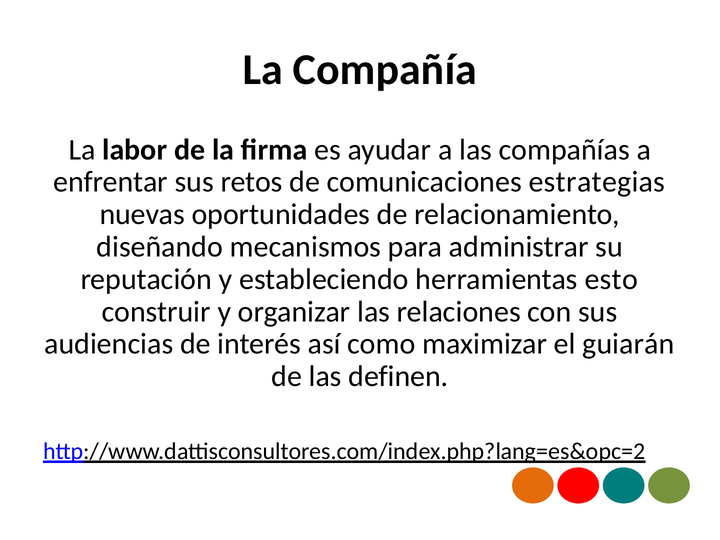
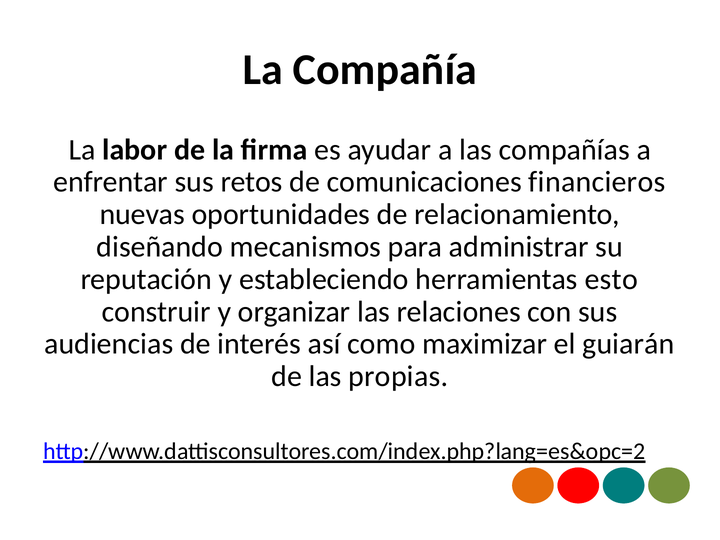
estrategias: estrategias -> financieros
definen: definen -> propias
